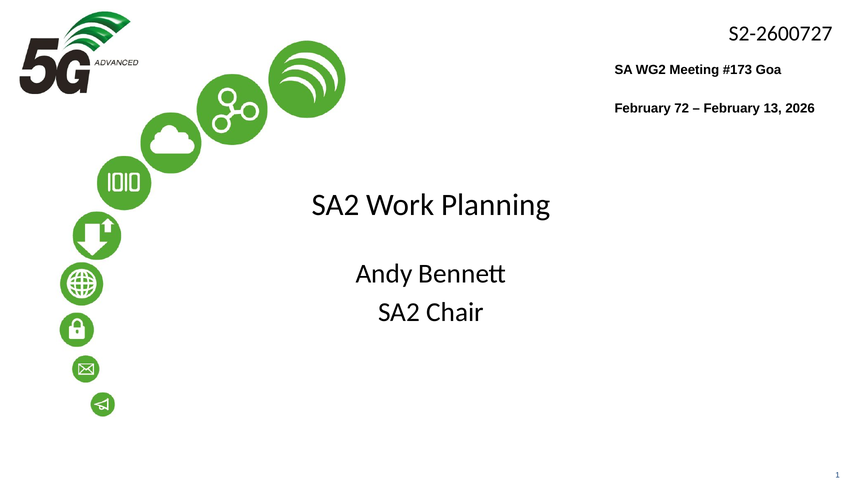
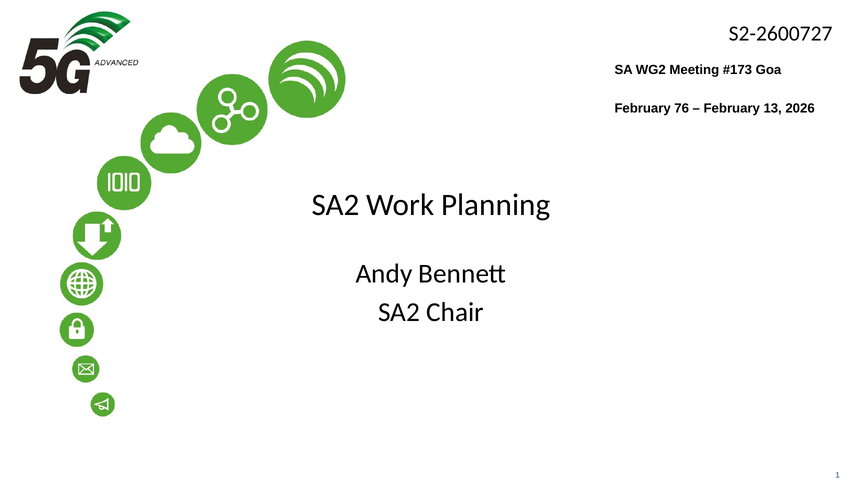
72: 72 -> 76
